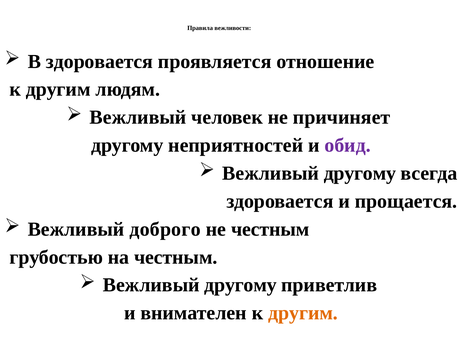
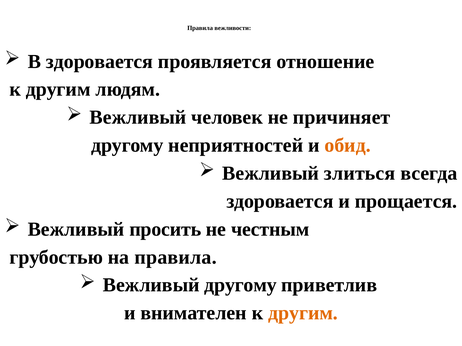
обид colour: purple -> orange
другому at (360, 174): другому -> злиться
доброго: доброго -> просить
на честным: честным -> правила
